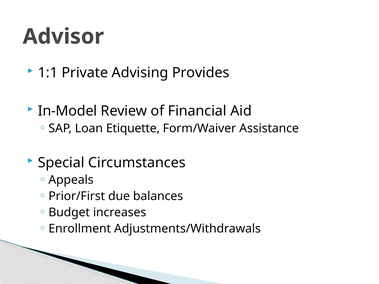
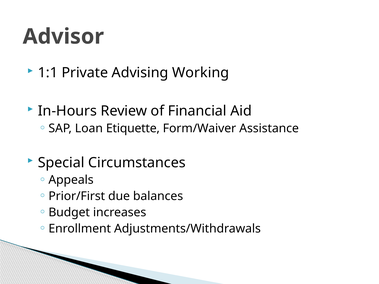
Provides: Provides -> Working
In-Model: In-Model -> In-Hours
